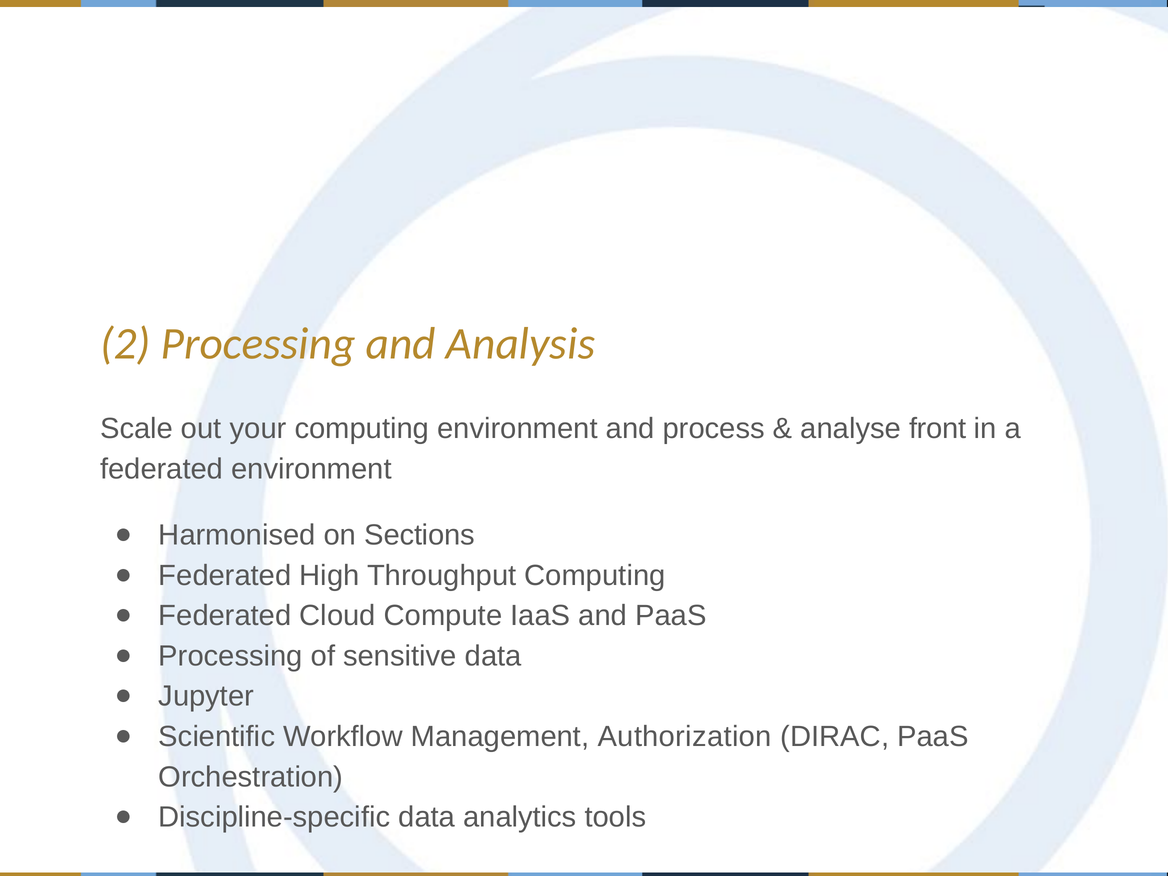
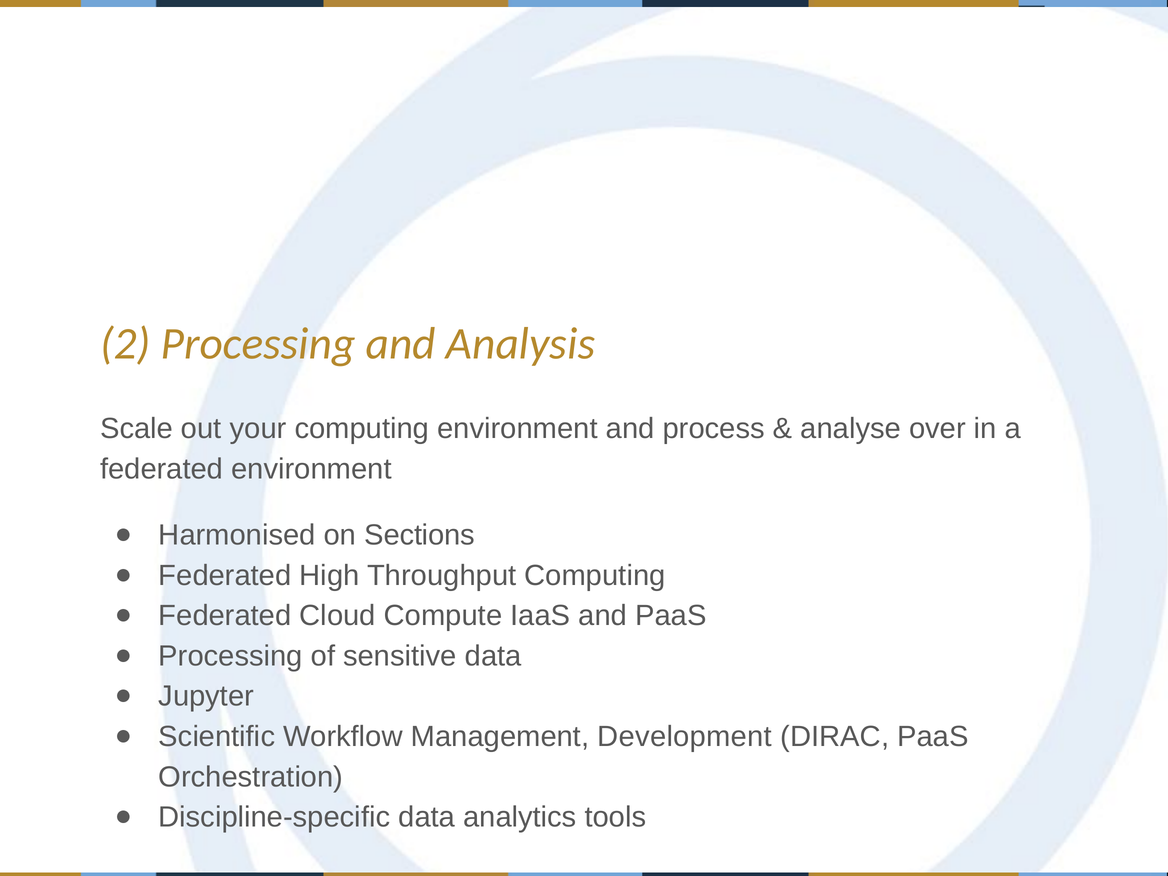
front: front -> over
Authorization: Authorization -> Development
